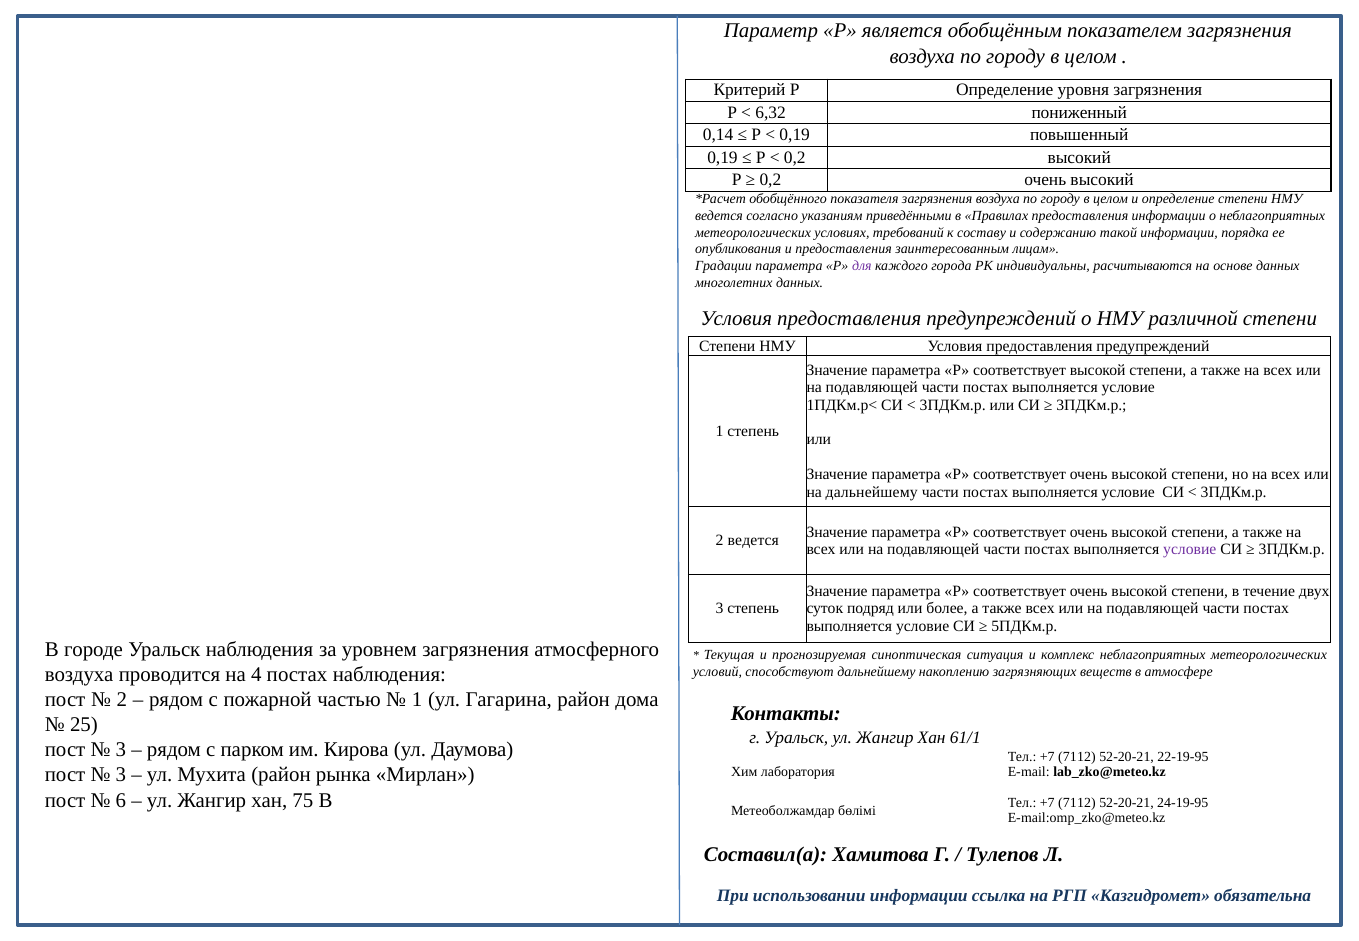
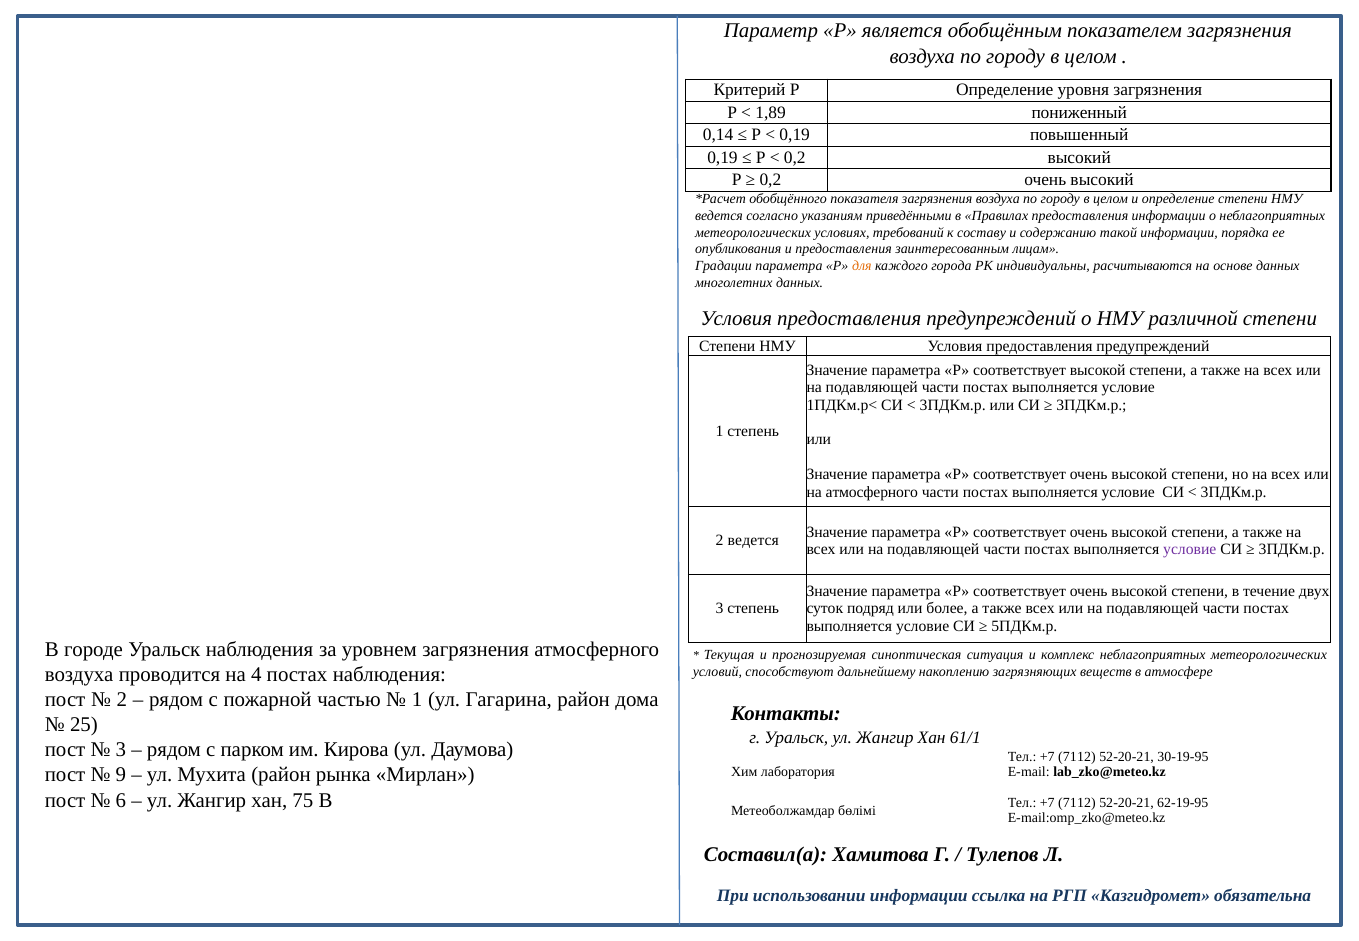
6,32: 6,32 -> 1,89
для colour: purple -> orange
на дальнейшему: дальнейшему -> атмосферного
22-19-95: 22-19-95 -> 30-19-95
3 at (121, 775): 3 -> 9
24-19-95: 24-19-95 -> 62-19-95
